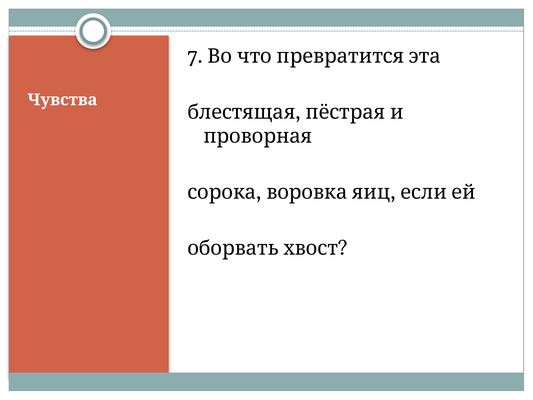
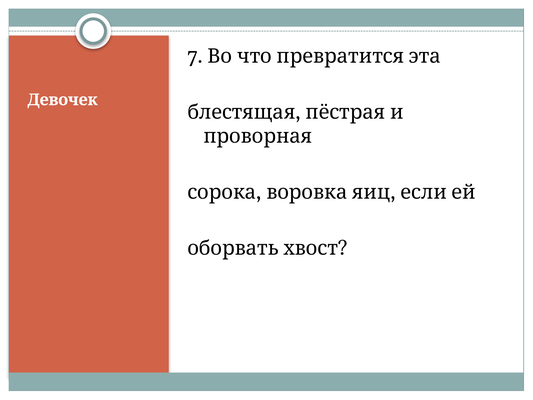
Чувства: Чувства -> Девочек
